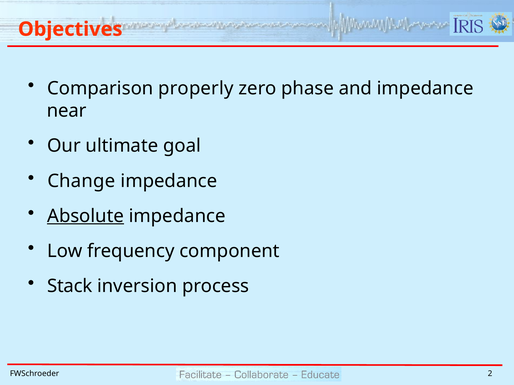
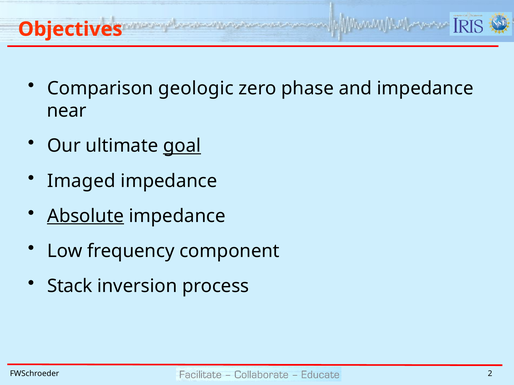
properly: properly -> geologic
goal underline: none -> present
Change: Change -> Imaged
